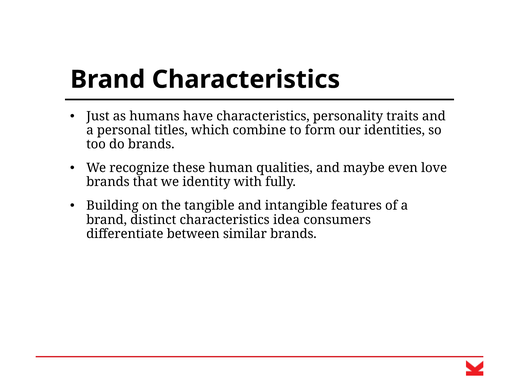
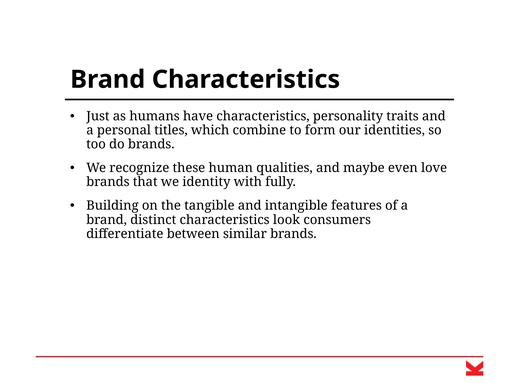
idea: idea -> look
